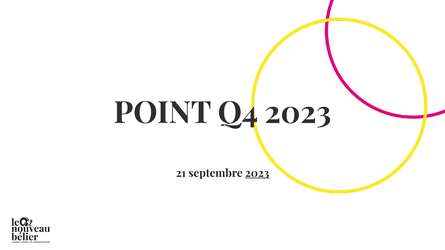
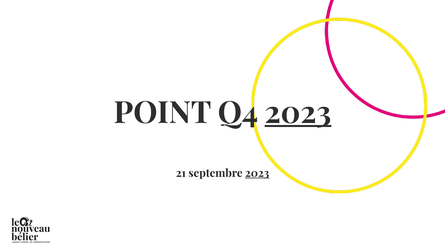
2023 at (298, 113) underline: none -> present
